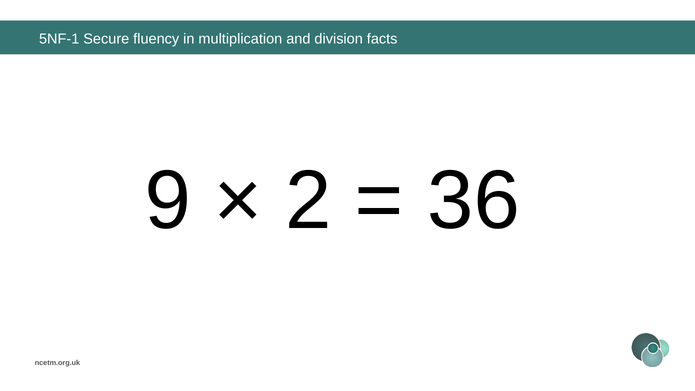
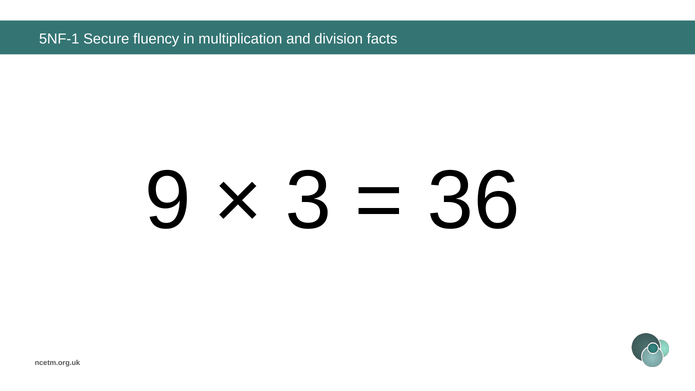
2: 2 -> 3
